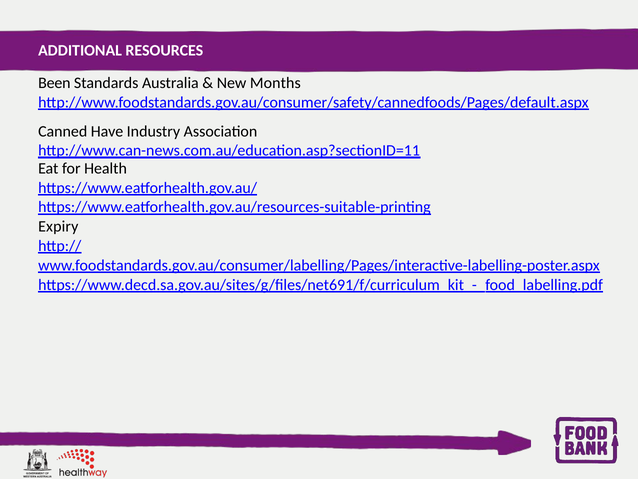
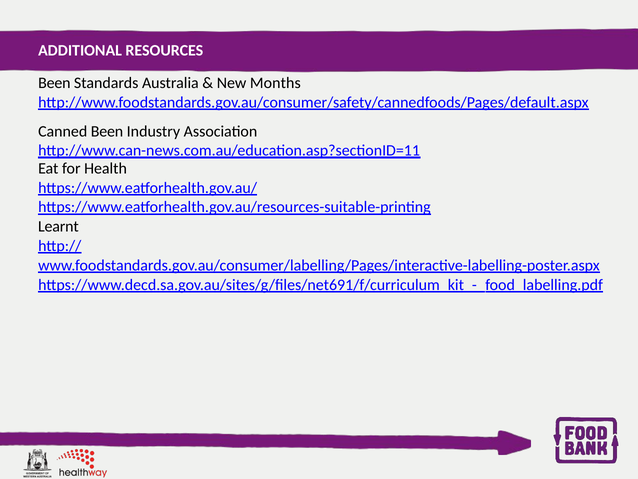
Canned Have: Have -> Been
Expiry: Expiry -> Learnt
